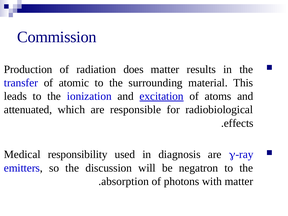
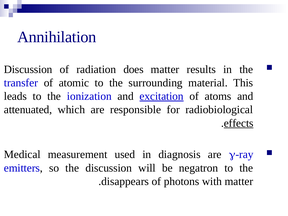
Commission: Commission -> Annihilation
Production at (28, 69): Production -> Discussion
effects underline: none -> present
responsibility: responsibility -> measurement
absorption: absorption -> disappears
